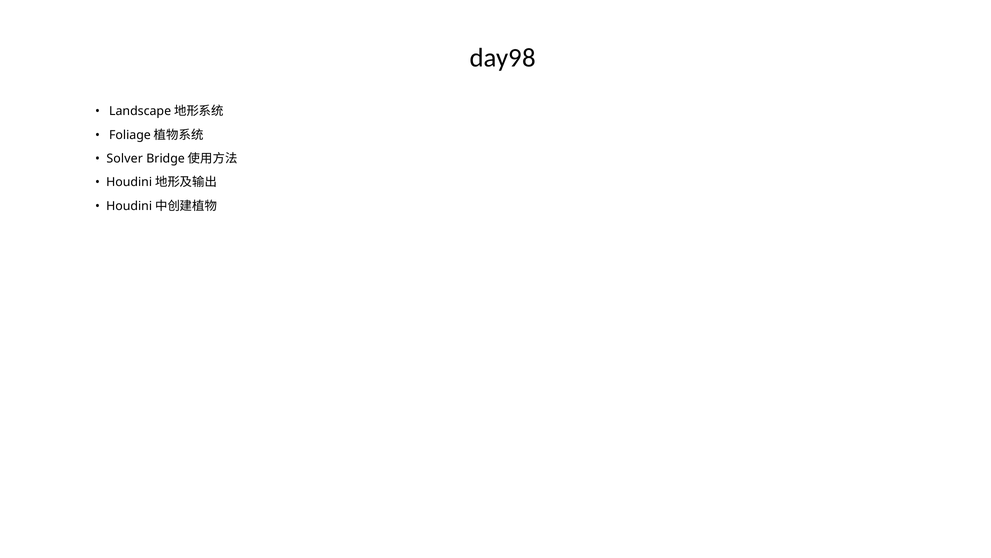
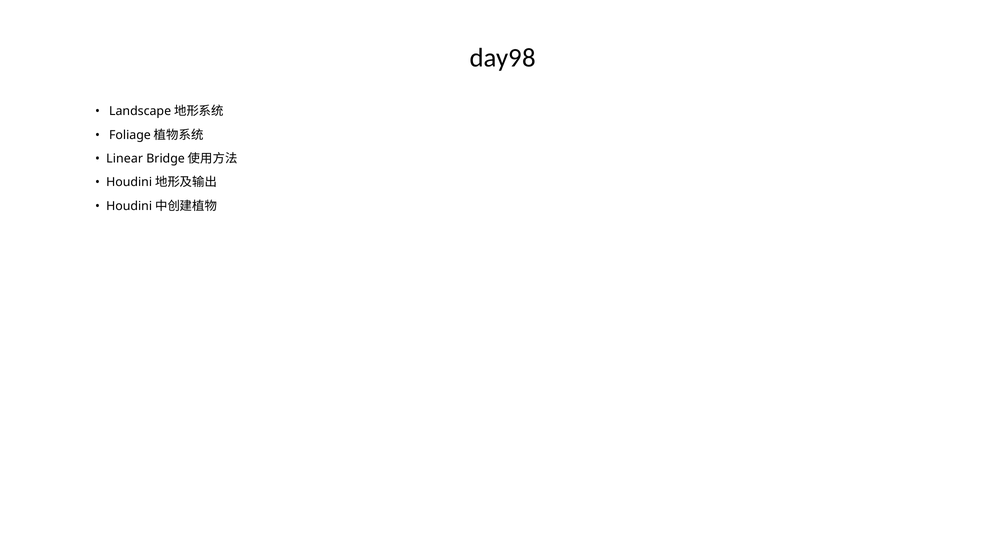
Solver: Solver -> Linear
